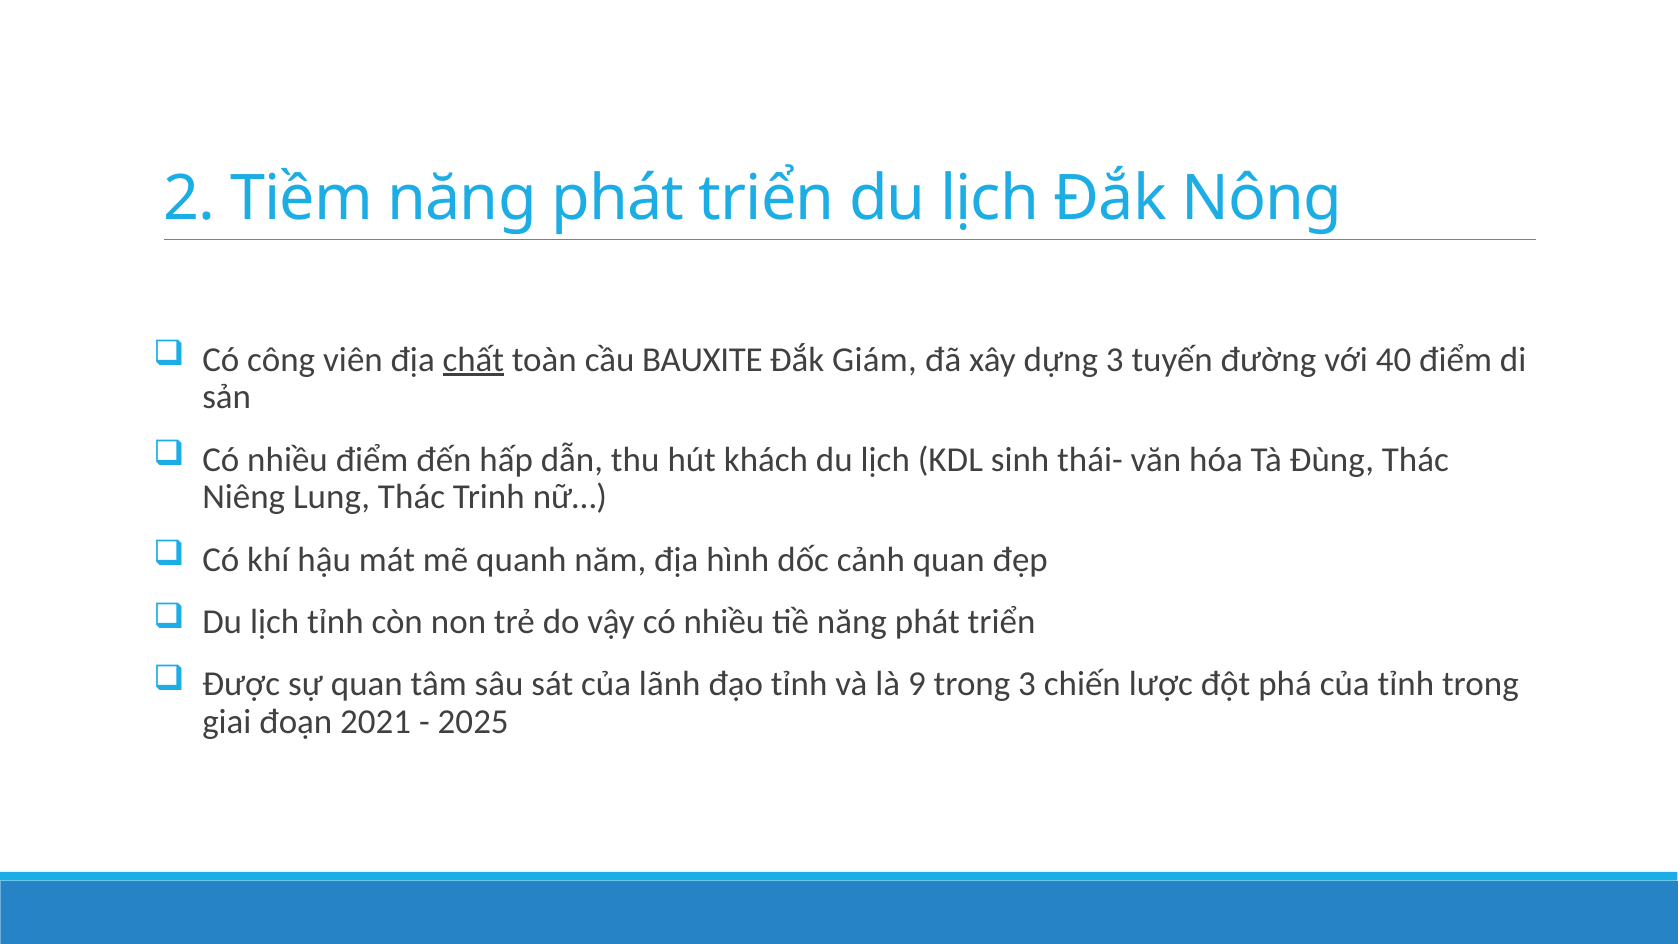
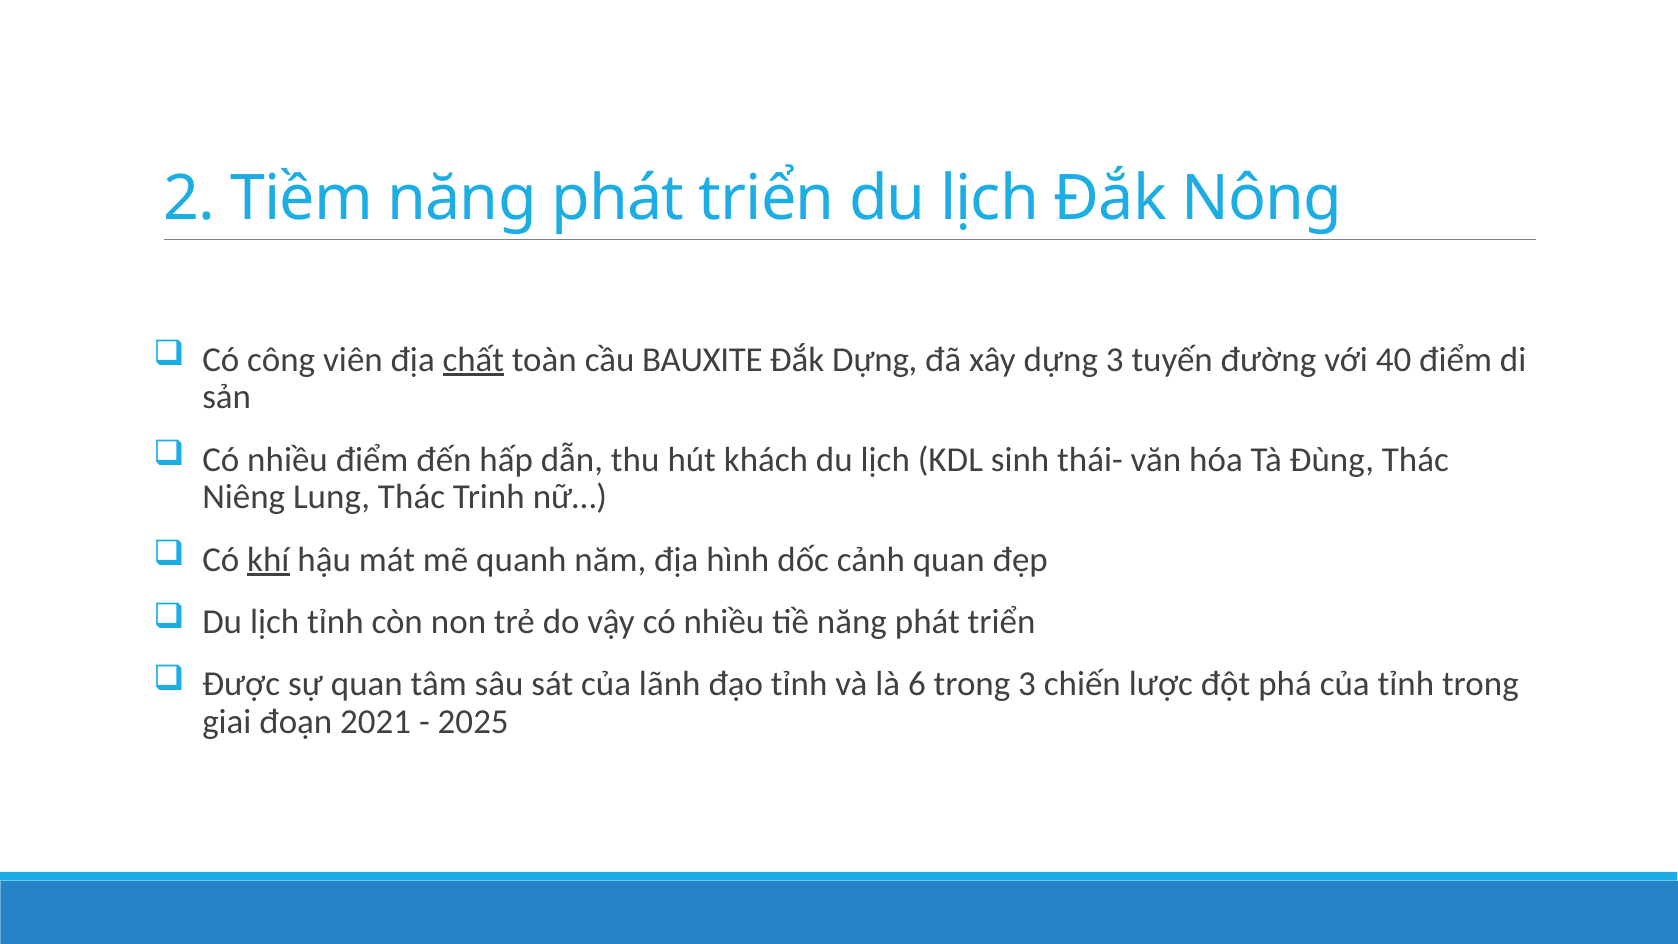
Đắk Giám: Giám -> Dựng
khí underline: none -> present
9: 9 -> 6
